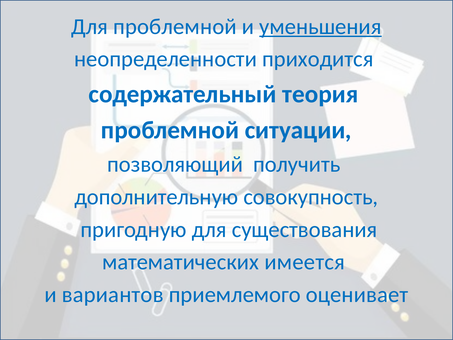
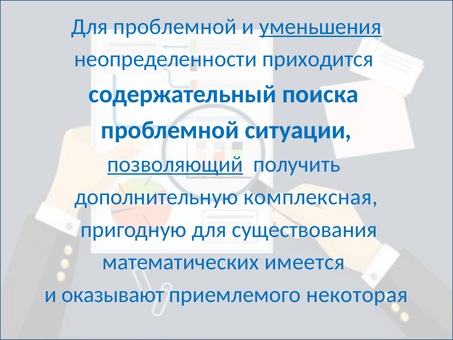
теория: теория -> поиска
позволяющий underline: none -> present
совокупность: совокупность -> комплексная
вариантов: вариантов -> оказывают
оценивает: оценивает -> некоторая
